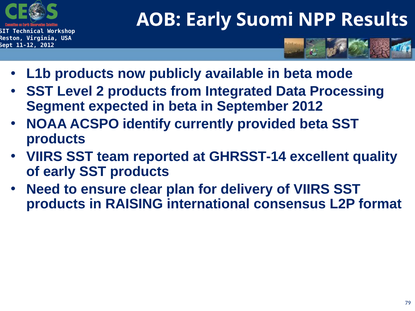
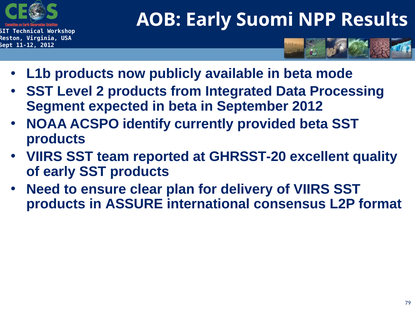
GHRSST-14: GHRSST-14 -> GHRSST-20
RAISING: RAISING -> ASSURE
